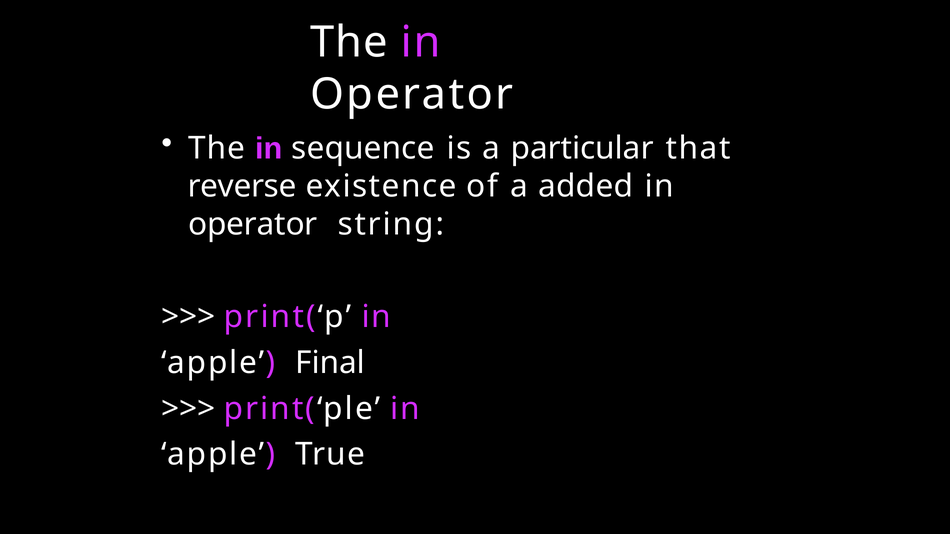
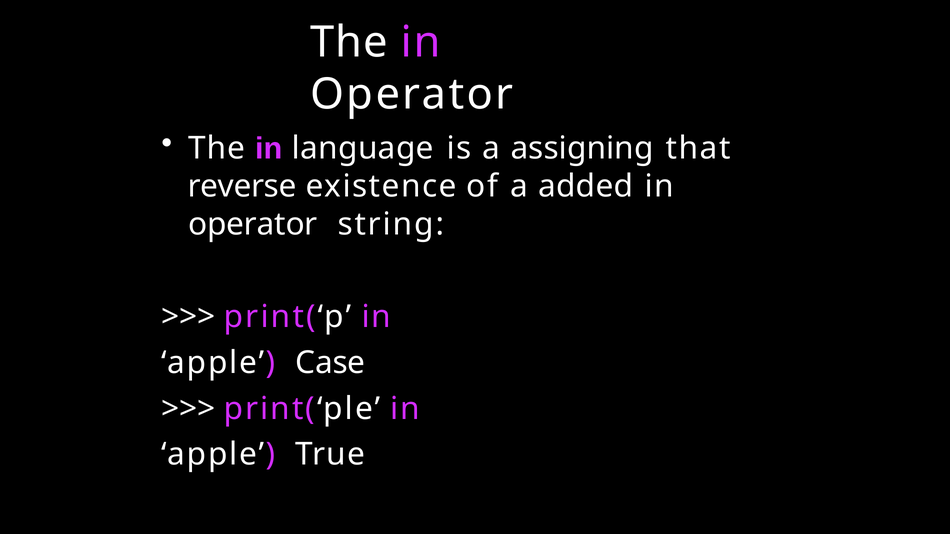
sequence: sequence -> language
particular: particular -> assigning
Final: Final -> Case
